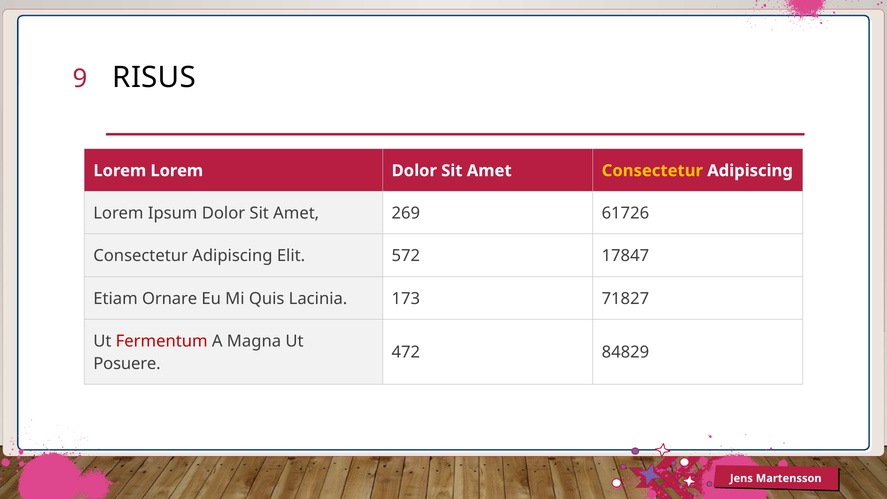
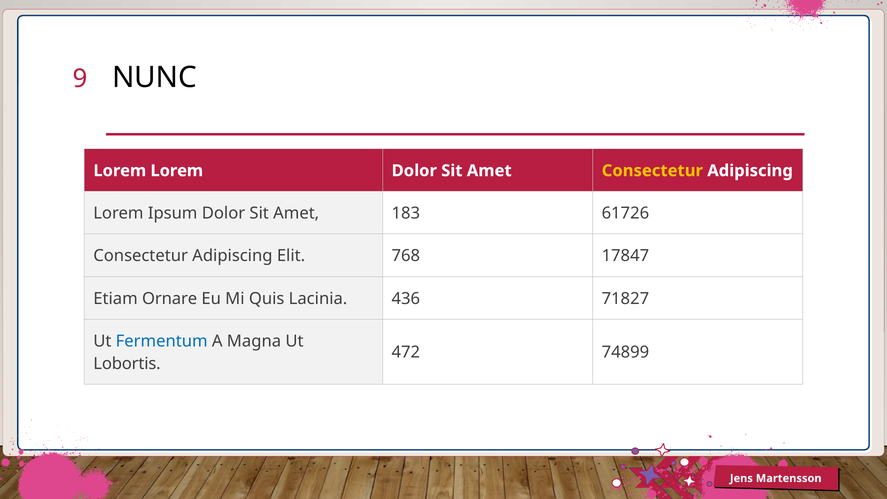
RISUS: RISUS -> NUNC
269: 269 -> 183
572: 572 -> 768
173: 173 -> 436
Fermentum colour: red -> blue
84829: 84829 -> 74899
Posuere: Posuere -> Lobortis
